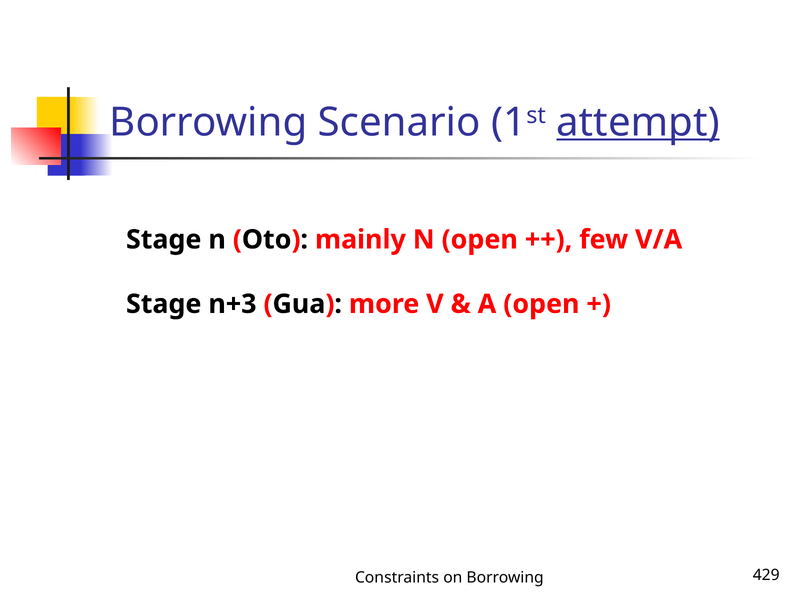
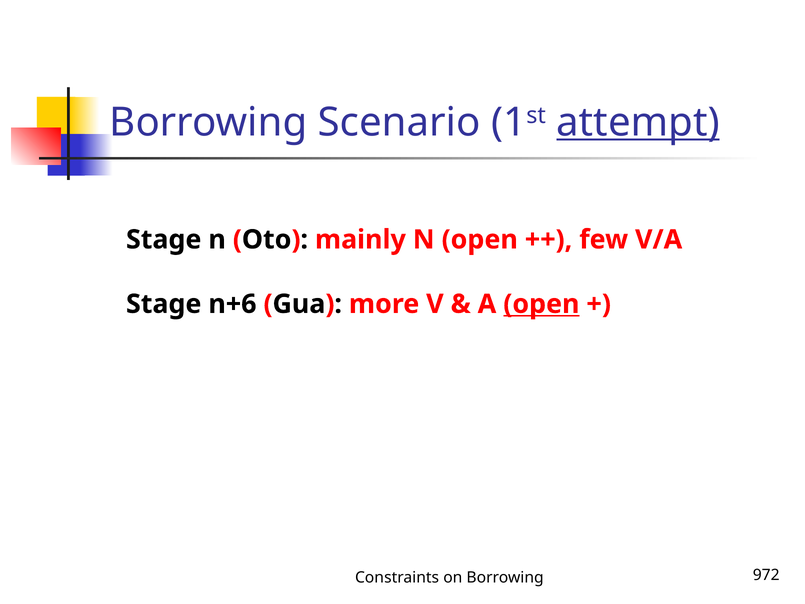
n+3: n+3 -> n+6
open at (541, 304) underline: none -> present
429: 429 -> 972
